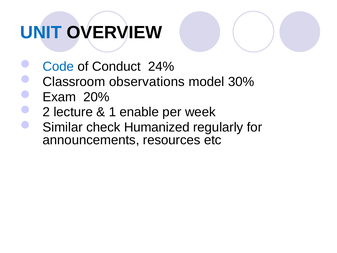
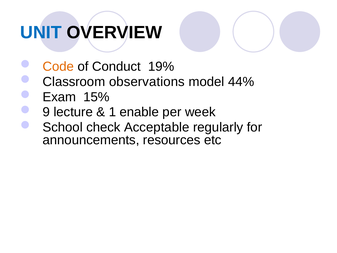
Code colour: blue -> orange
24%: 24% -> 19%
30%: 30% -> 44%
20%: 20% -> 15%
2: 2 -> 9
Similar: Similar -> School
Humanized: Humanized -> Acceptable
